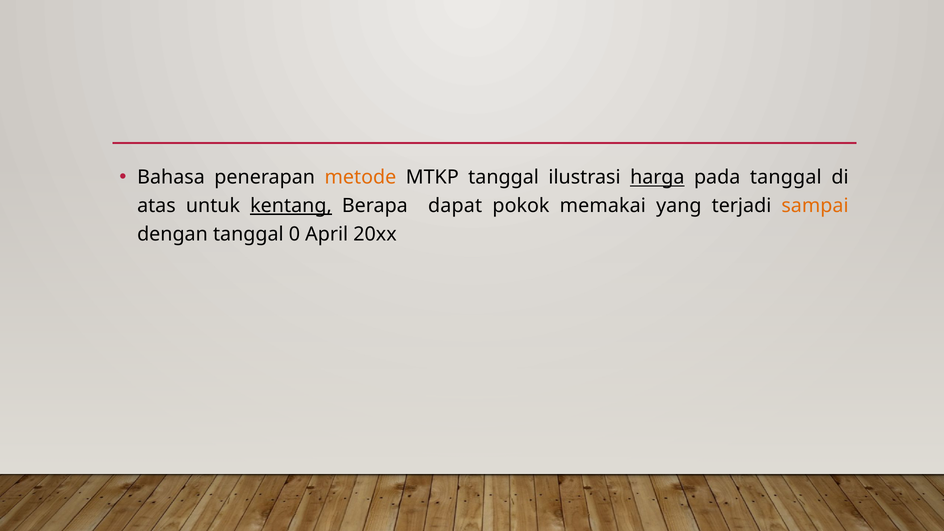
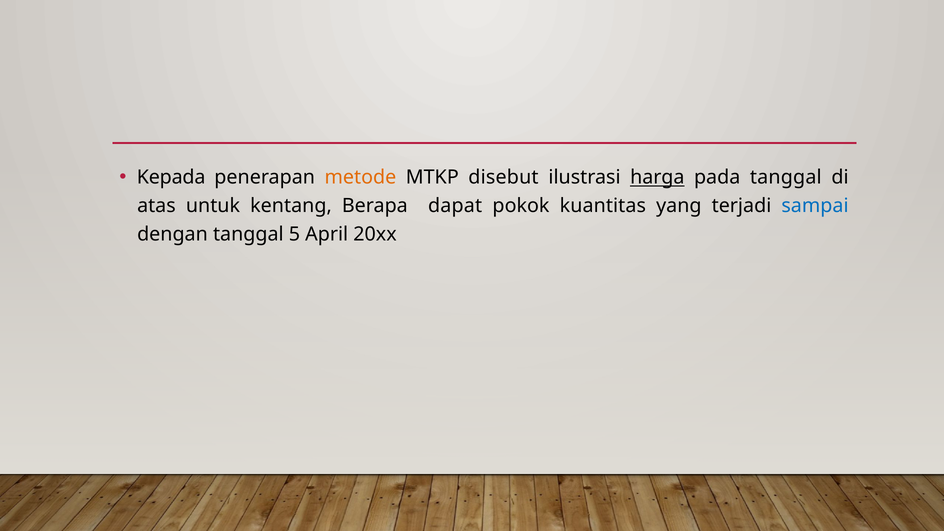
Bahasa: Bahasa -> Kepada
MTKP tanggal: tanggal -> disebut
kentang underline: present -> none
memakai: memakai -> kuantitas
sampai colour: orange -> blue
0: 0 -> 5
